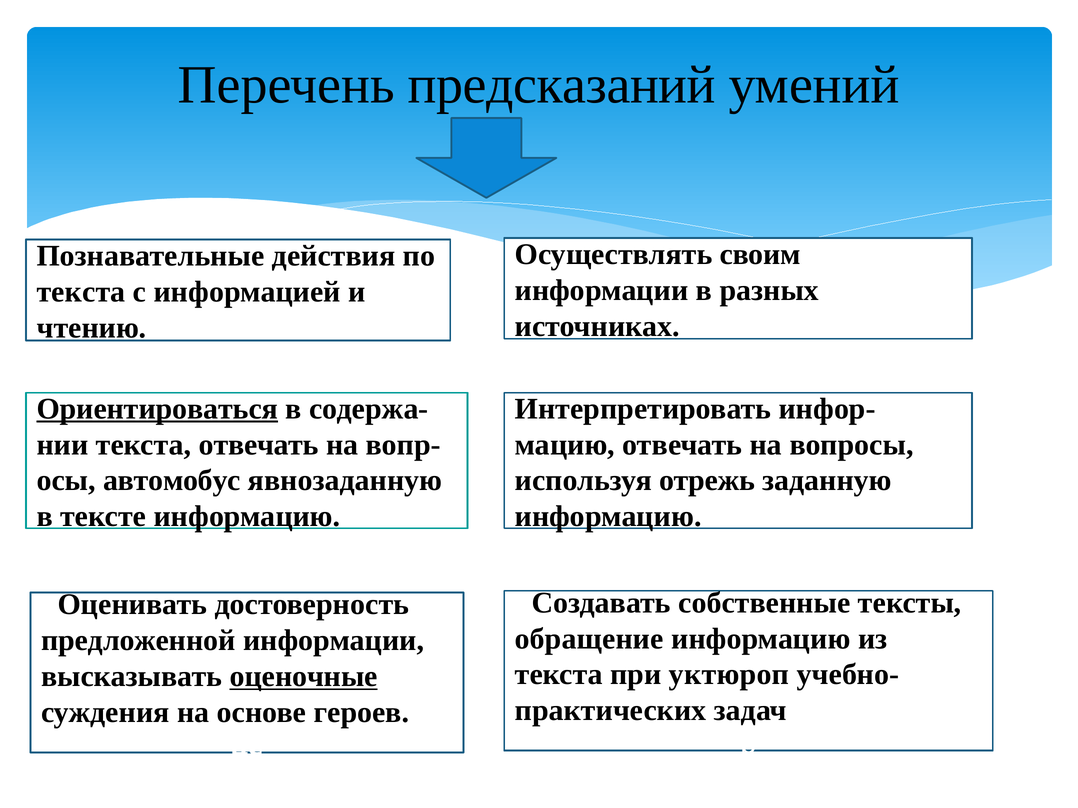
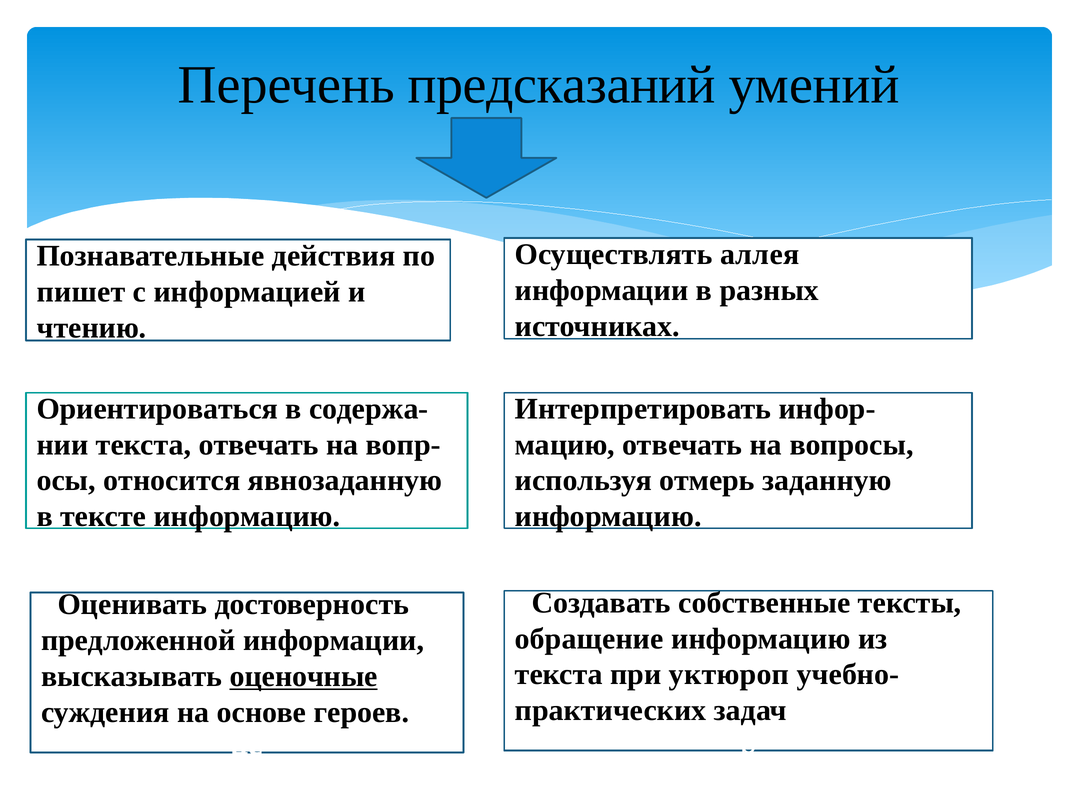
своим: своим -> аллея
текста at (81, 292): текста -> пишет
Ориентироваться underline: present -> none
автомобус: автомобус -> относится
отрежь: отрежь -> отмерь
